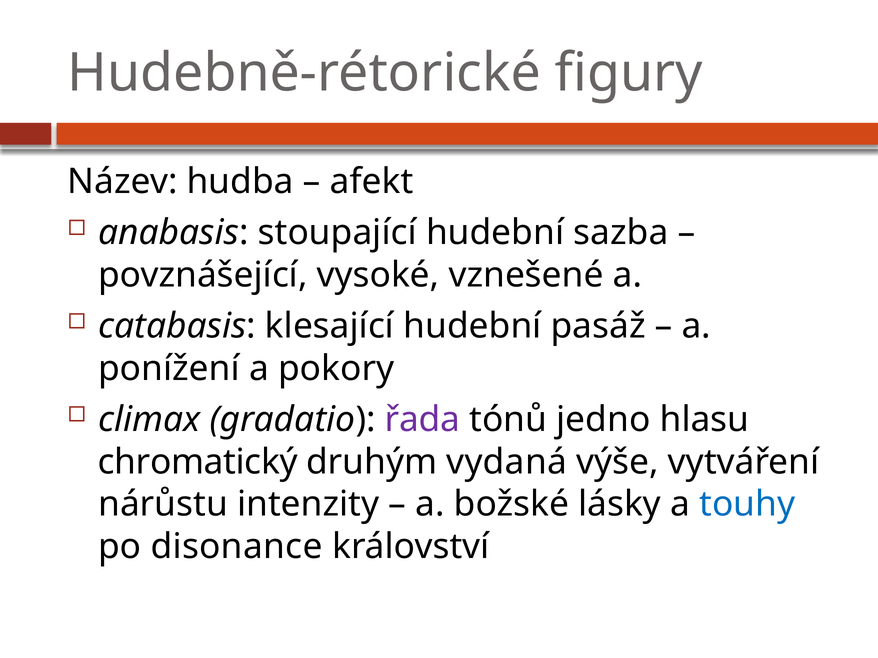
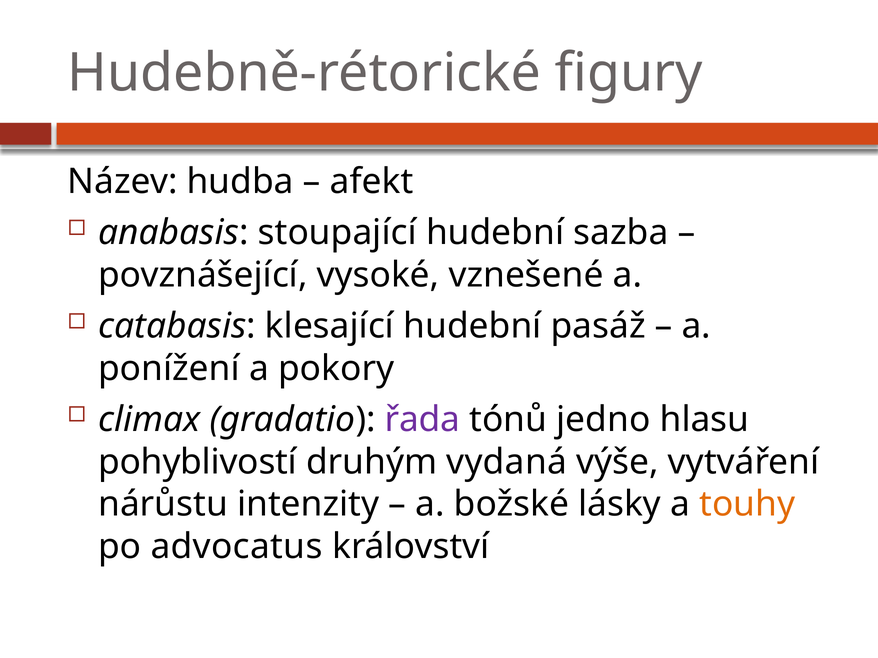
chromatický: chromatický -> pohyblivostí
touhy colour: blue -> orange
disonance: disonance -> advocatus
